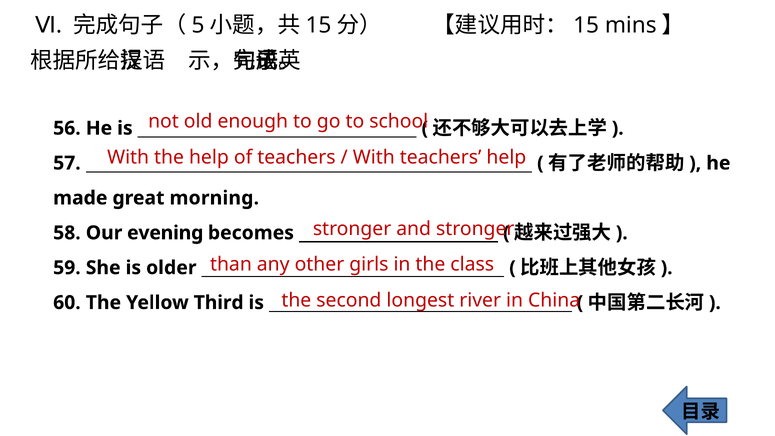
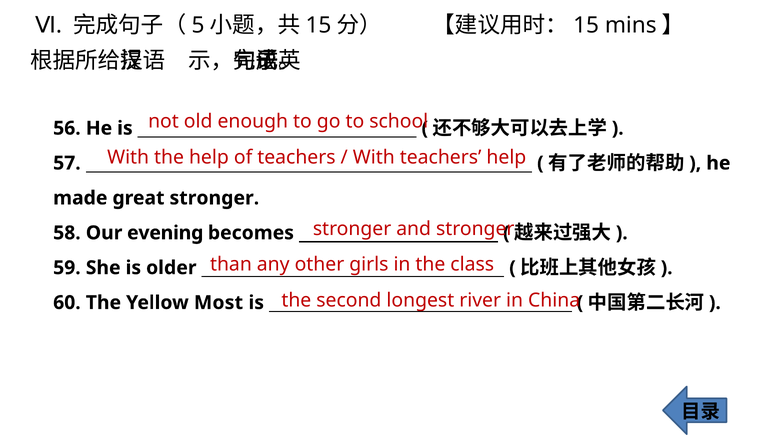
great morning: morning -> stronger
Third: Third -> Most
